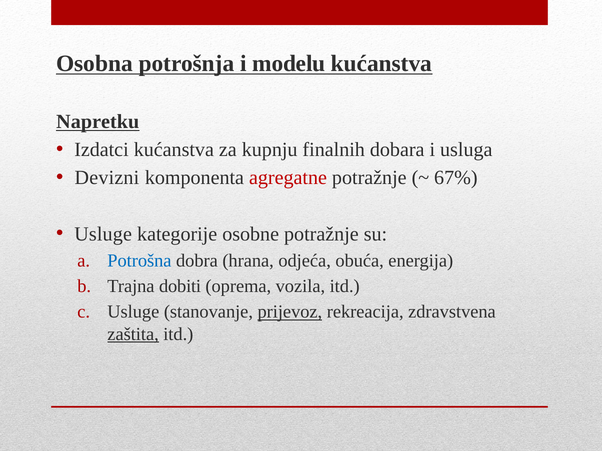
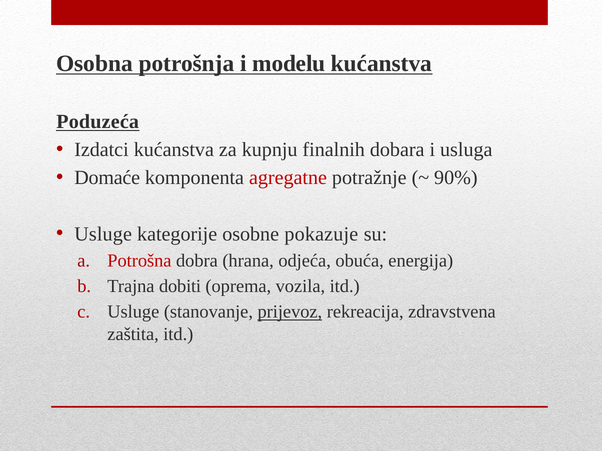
Napretku: Napretku -> Poduzeća
Devizni: Devizni -> Domaće
67%: 67% -> 90%
osobne potražnje: potražnje -> pokazuje
Potrošna colour: blue -> red
zaštita underline: present -> none
